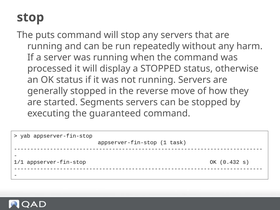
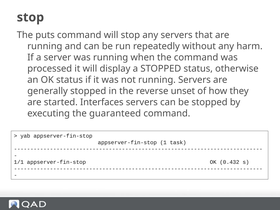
move: move -> unset
Segments: Segments -> Interfaces
